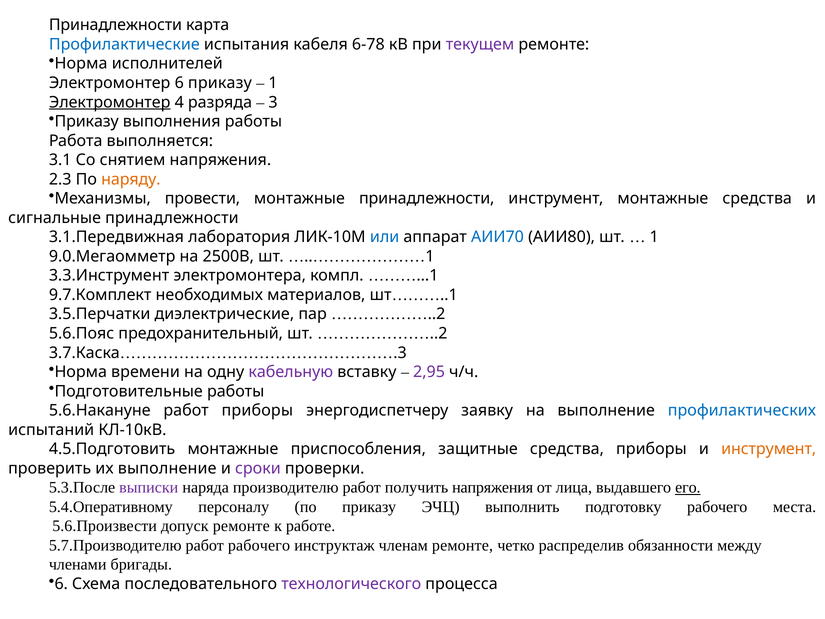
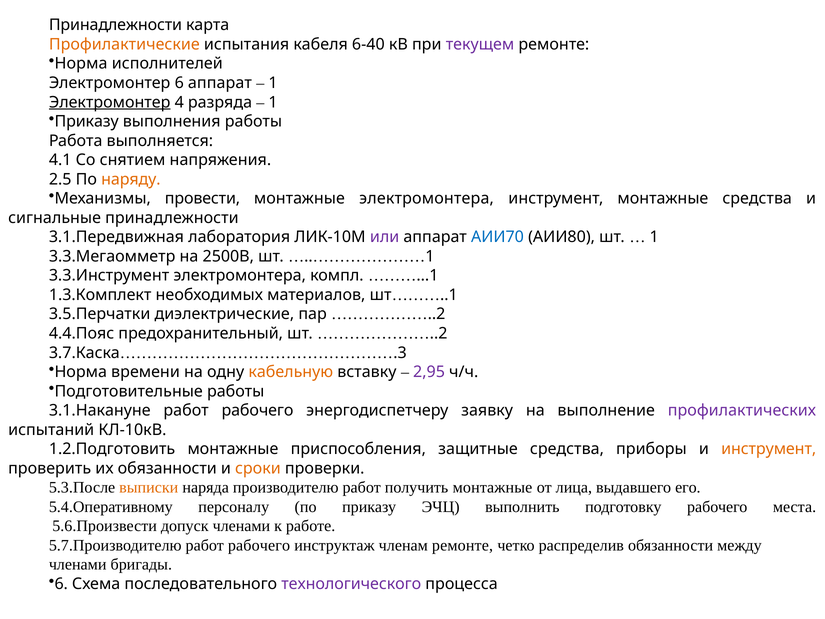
Профилактические colour: blue -> orange
6-78: 6-78 -> 6-40
6 приказу: приказу -> аппарат
3 at (273, 102): 3 -> 1
3.1: 3.1 -> 4.1
2.3: 2.3 -> 2.5
монтажные принадлежности: принадлежности -> электромонтера
или colour: blue -> purple
9.0.Мегаомметр: 9.0.Мегаомметр -> 3.3.Мегаомметр
9.7.Комплект: 9.7.Комплект -> 1.3.Комплект
5.6.Пояс: 5.6.Пояс -> 4.4.Пояс
кабельную colour: purple -> orange
5.6.Накануне: 5.6.Накануне -> 3.1.Накануне
приборы at (257, 410): приборы -> рабочего
профилактических colour: blue -> purple
4.5.Подготовить: 4.5.Подготовить -> 1.2.Подготовить
их выполнение: выполнение -> обязанности
сроки colour: purple -> orange
выписки colour: purple -> orange
получить напряжения: напряжения -> монтажные
его underline: present -> none
допуск ремонте: ремонте -> членами
